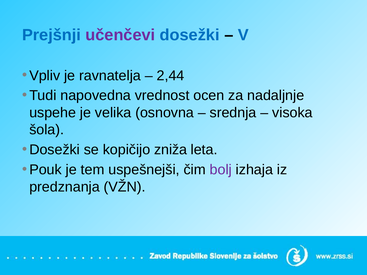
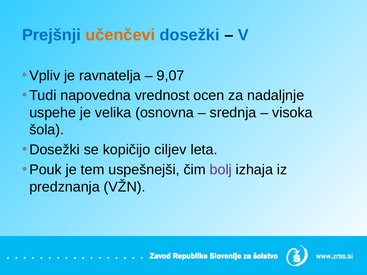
učenčevi colour: purple -> orange
2,44: 2,44 -> 9,07
zniža: zniža -> ciljev
